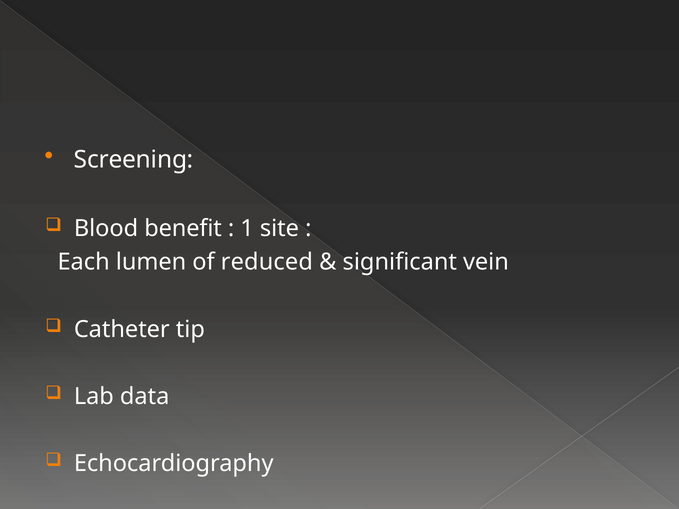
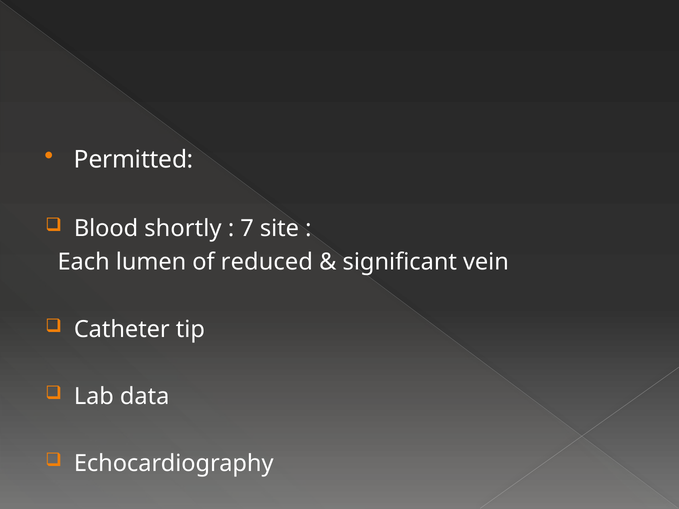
Screening: Screening -> Permitted
benefit: benefit -> shortly
1: 1 -> 7
